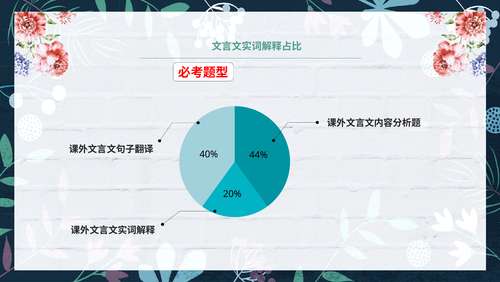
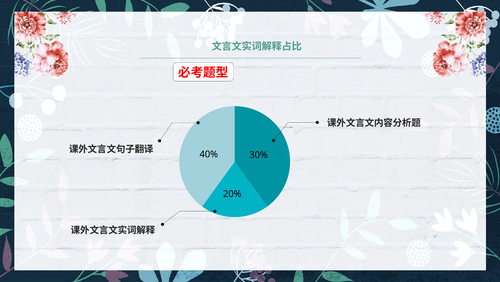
44%: 44% -> 30%
